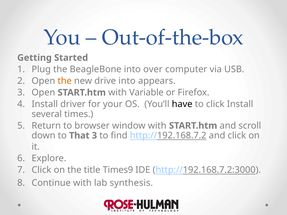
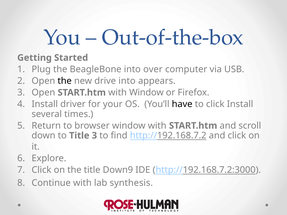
the at (65, 81) colour: orange -> black
with Variable: Variable -> Window
to That: That -> Title
Times9: Times9 -> Down9
